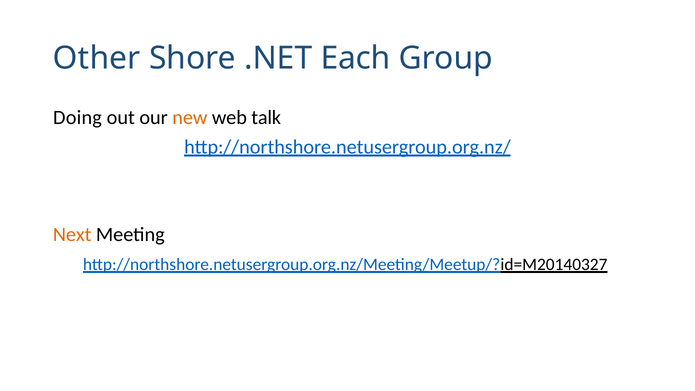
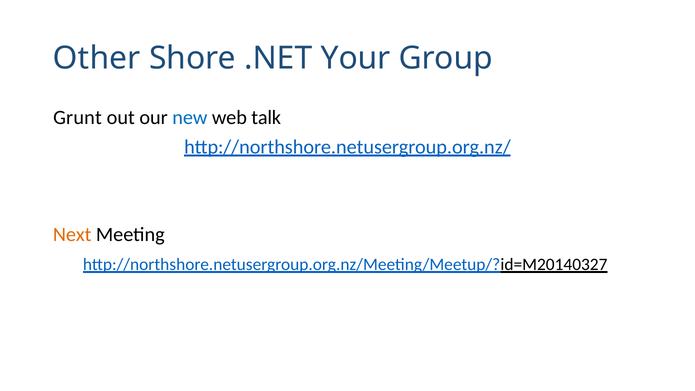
Each: Each -> Your
Doing: Doing -> Grunt
new colour: orange -> blue
